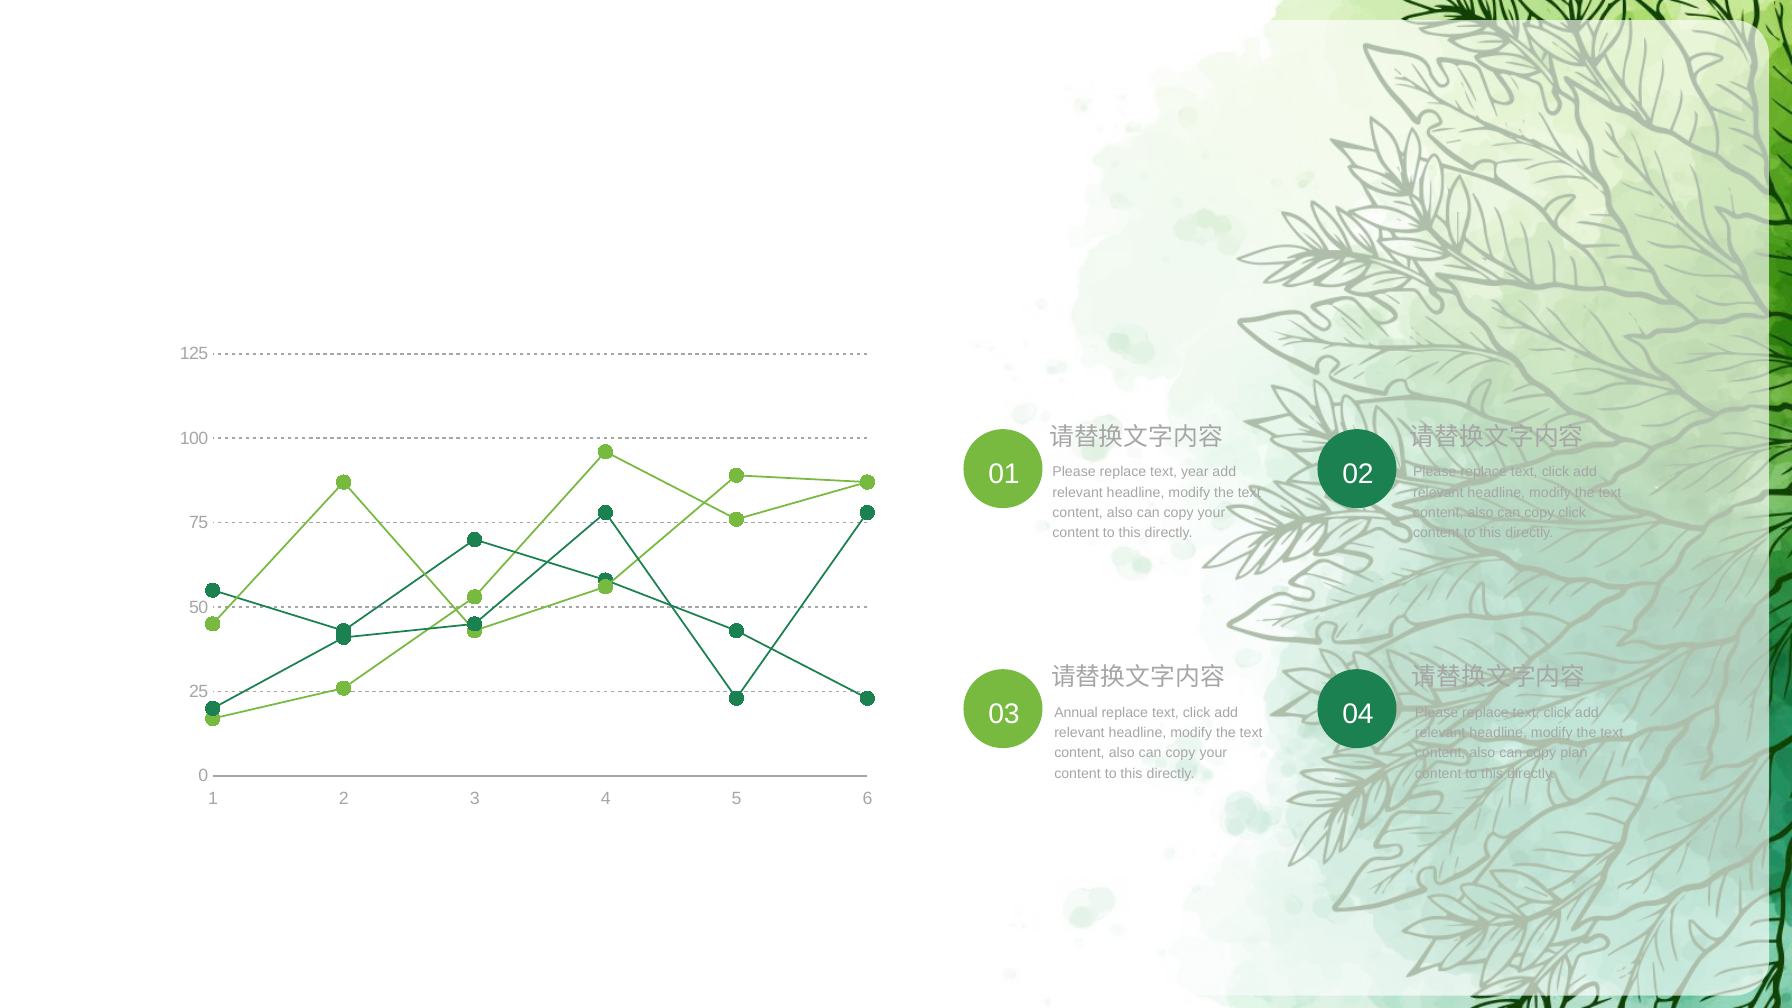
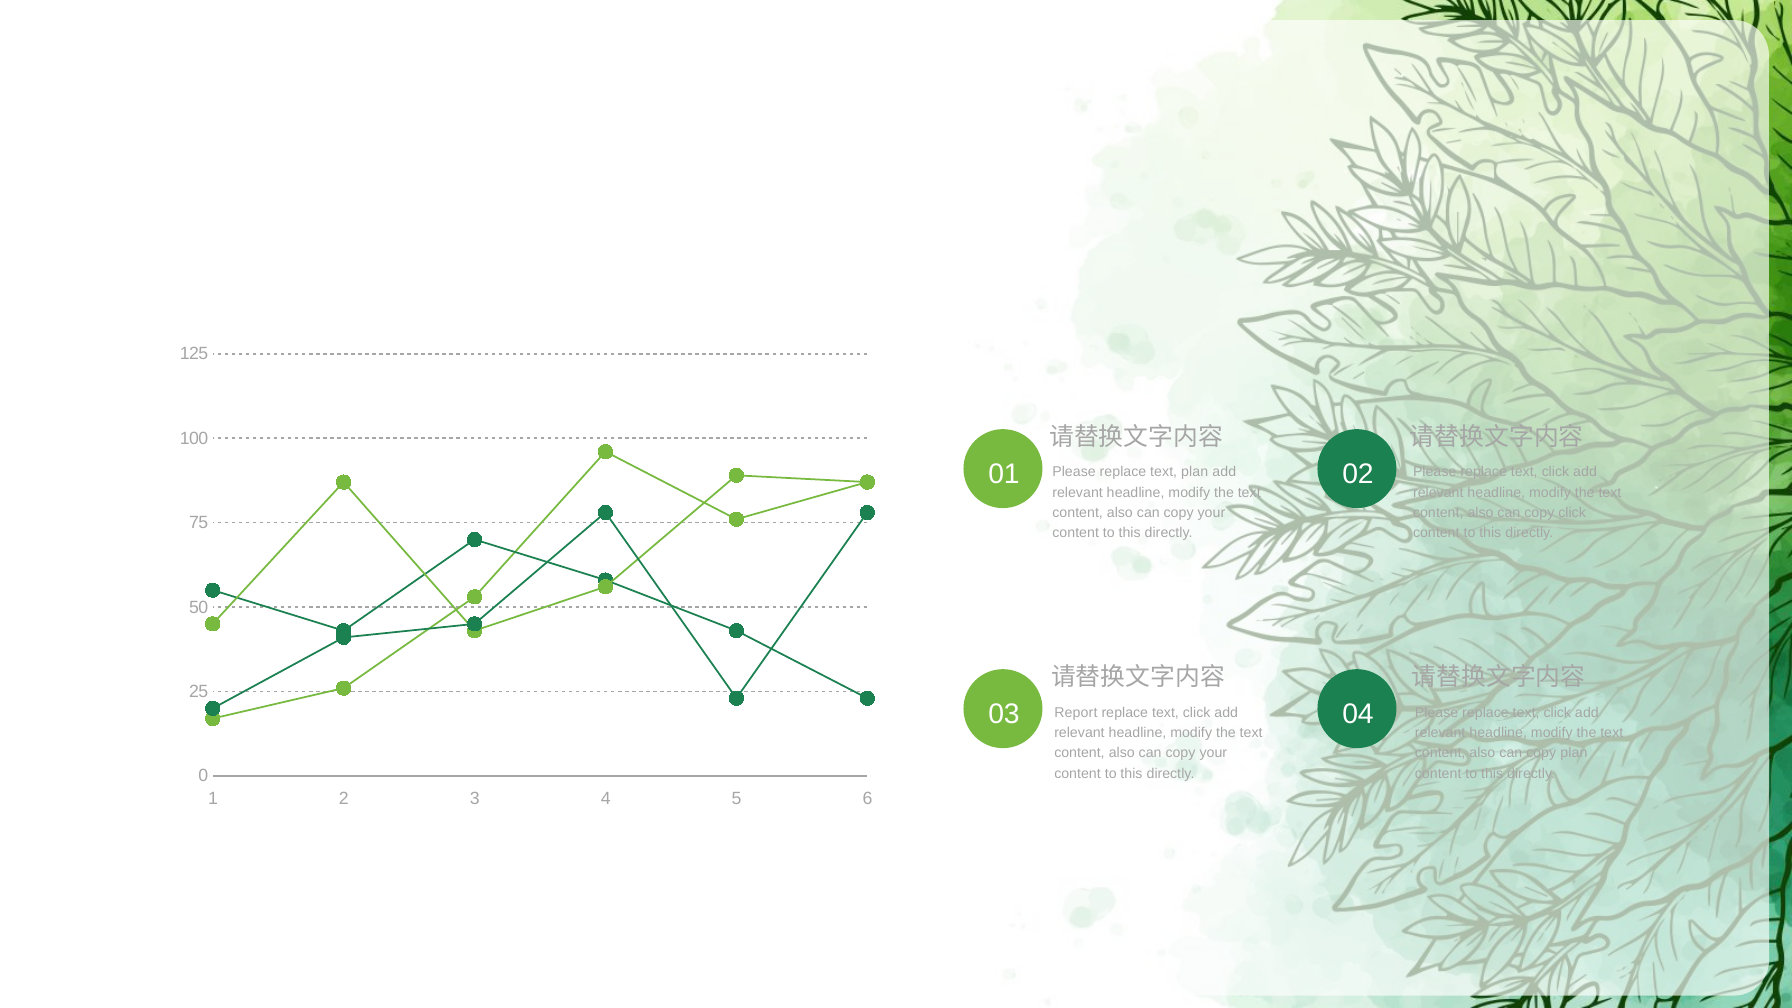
text year: year -> plan
Annual: Annual -> Report
